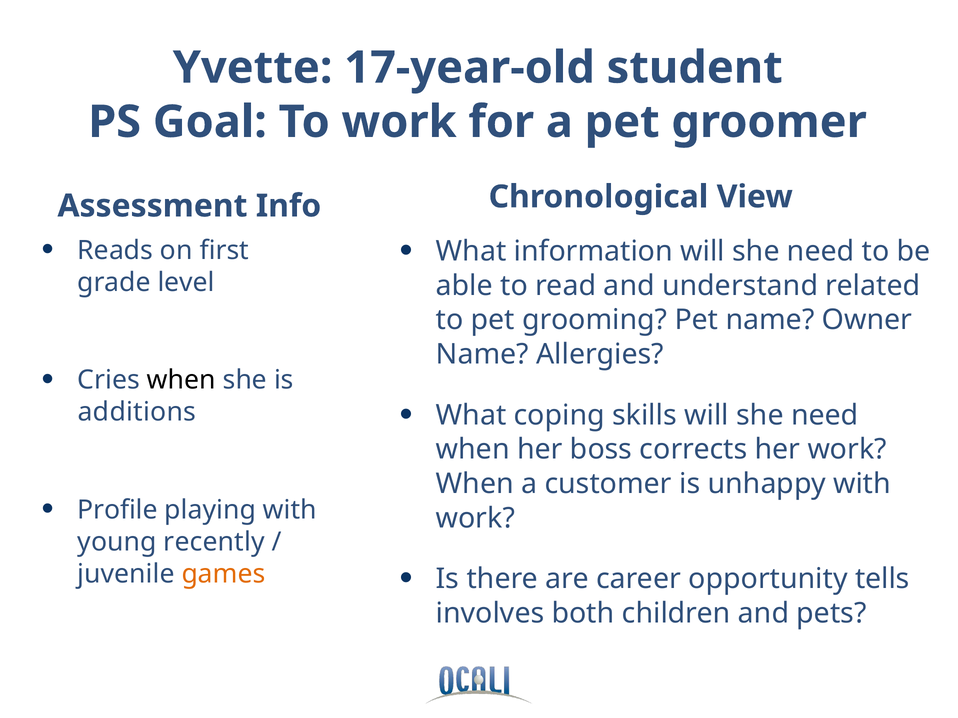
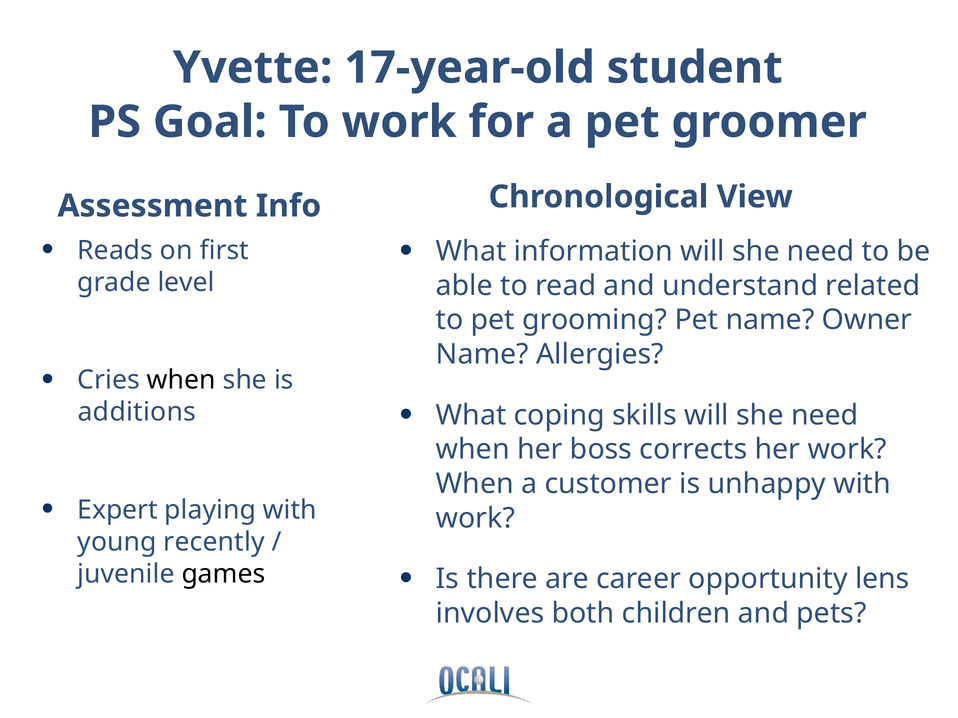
Profile: Profile -> Expert
tells: tells -> lens
games colour: orange -> black
